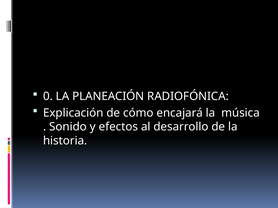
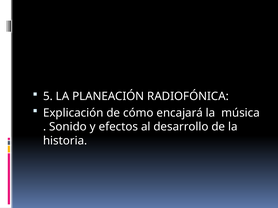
0: 0 -> 5
